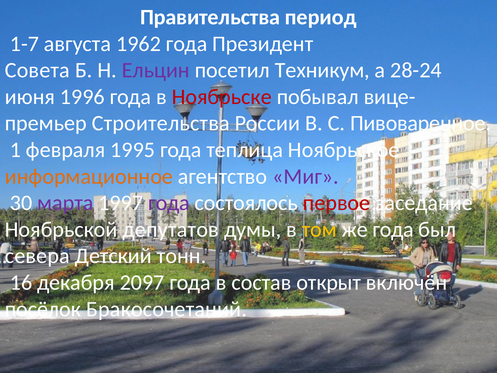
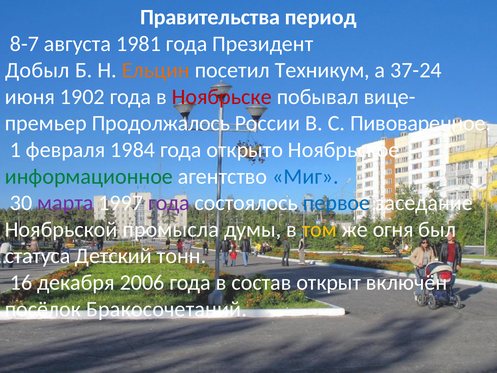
1-7: 1-7 -> 8-7
1962: 1962 -> 1981
Совета: Совета -> Добыл
Ельцин colour: purple -> orange
28-24: 28-24 -> 37-24
1996: 1996 -> 1902
Строительства: Строительства -> Продолжалось
1995: 1995 -> 1984
теплица: теплица -> открыто
информационное colour: orange -> green
Миг colour: purple -> blue
первое colour: red -> blue
депутатов: депутатов -> промысла
же года: года -> огня
севера: севера -> статуса
2097: 2097 -> 2006
